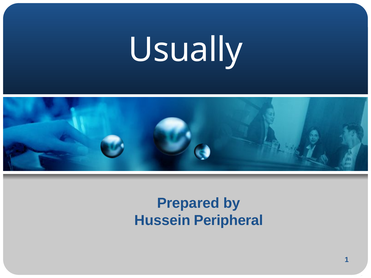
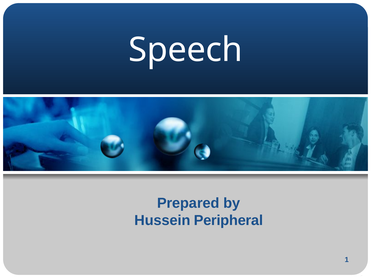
Usually: Usually -> Speech
